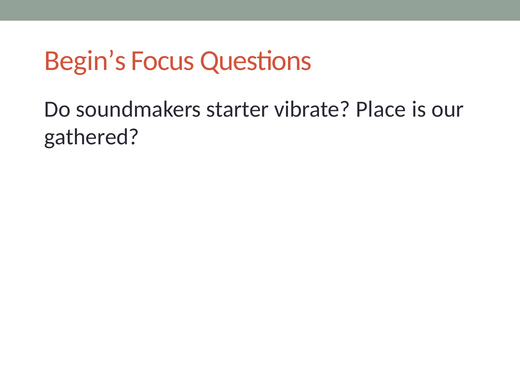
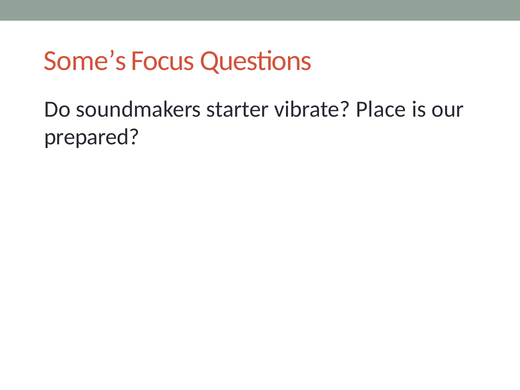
Begin’s: Begin’s -> Some’s
gathered: gathered -> prepared
